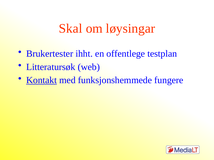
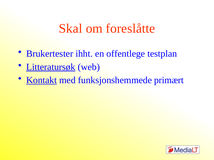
løysingar: løysingar -> foreslåtte
Litteratursøk underline: none -> present
fungere: fungere -> primært
